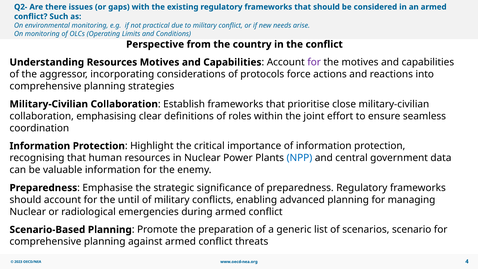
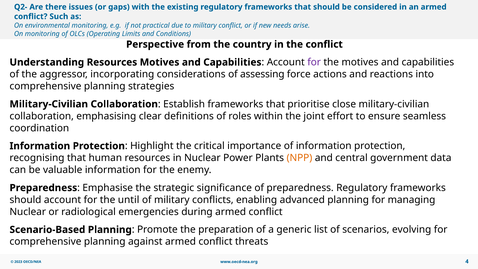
protocols: protocols -> assessing
NPP colour: blue -> orange
scenario: scenario -> evolving
